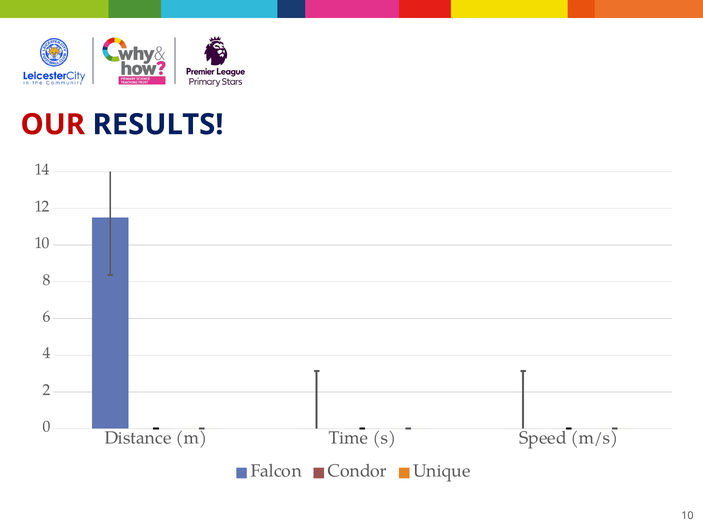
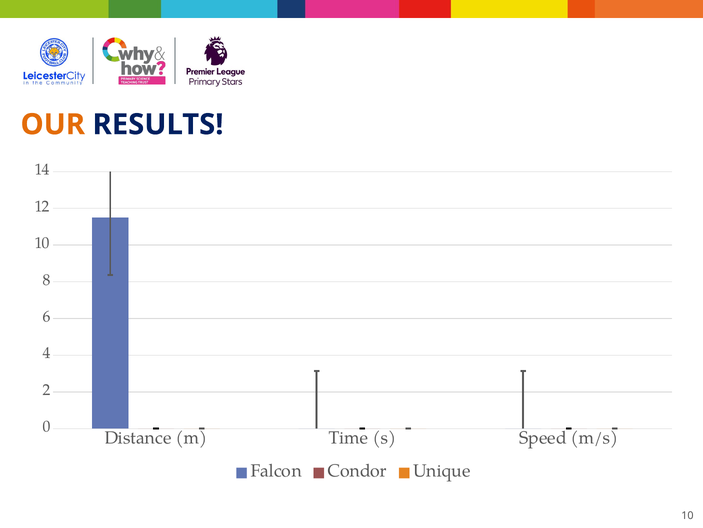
OUR colour: red -> orange
